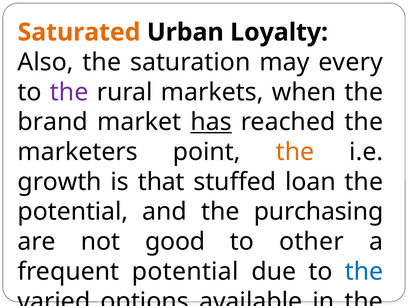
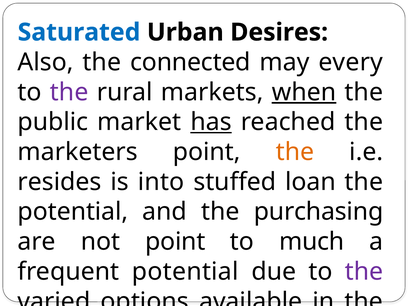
Saturated colour: orange -> blue
Loyalty: Loyalty -> Desires
saturation: saturation -> connected
when underline: none -> present
brand: brand -> public
growth: growth -> resides
that: that -> into
not good: good -> point
other: other -> much
the at (364, 272) colour: blue -> purple
